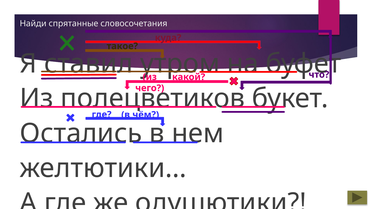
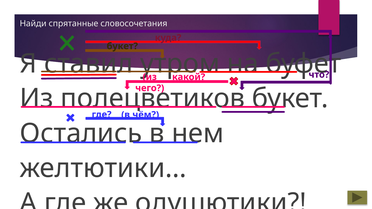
такое at (122, 46): такое -> букет
